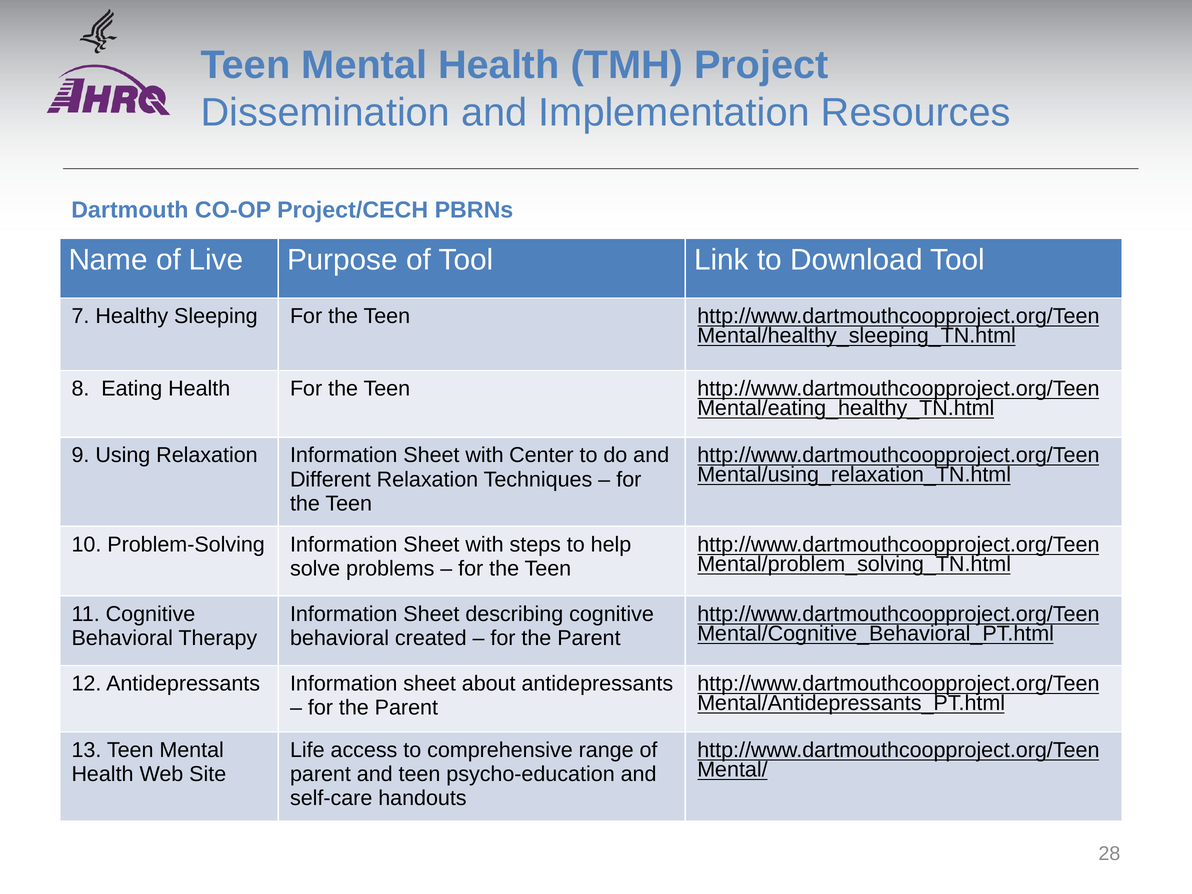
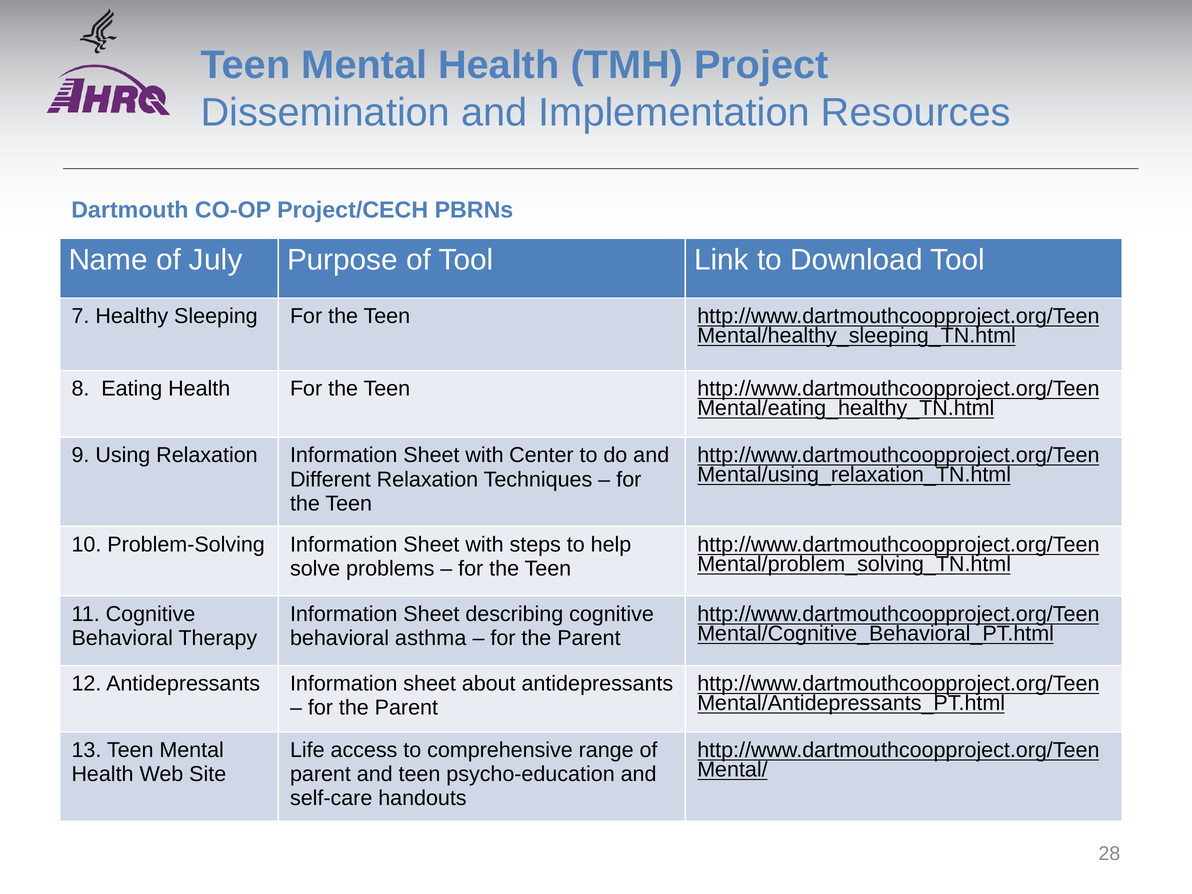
Live: Live -> July
created: created -> asthma
